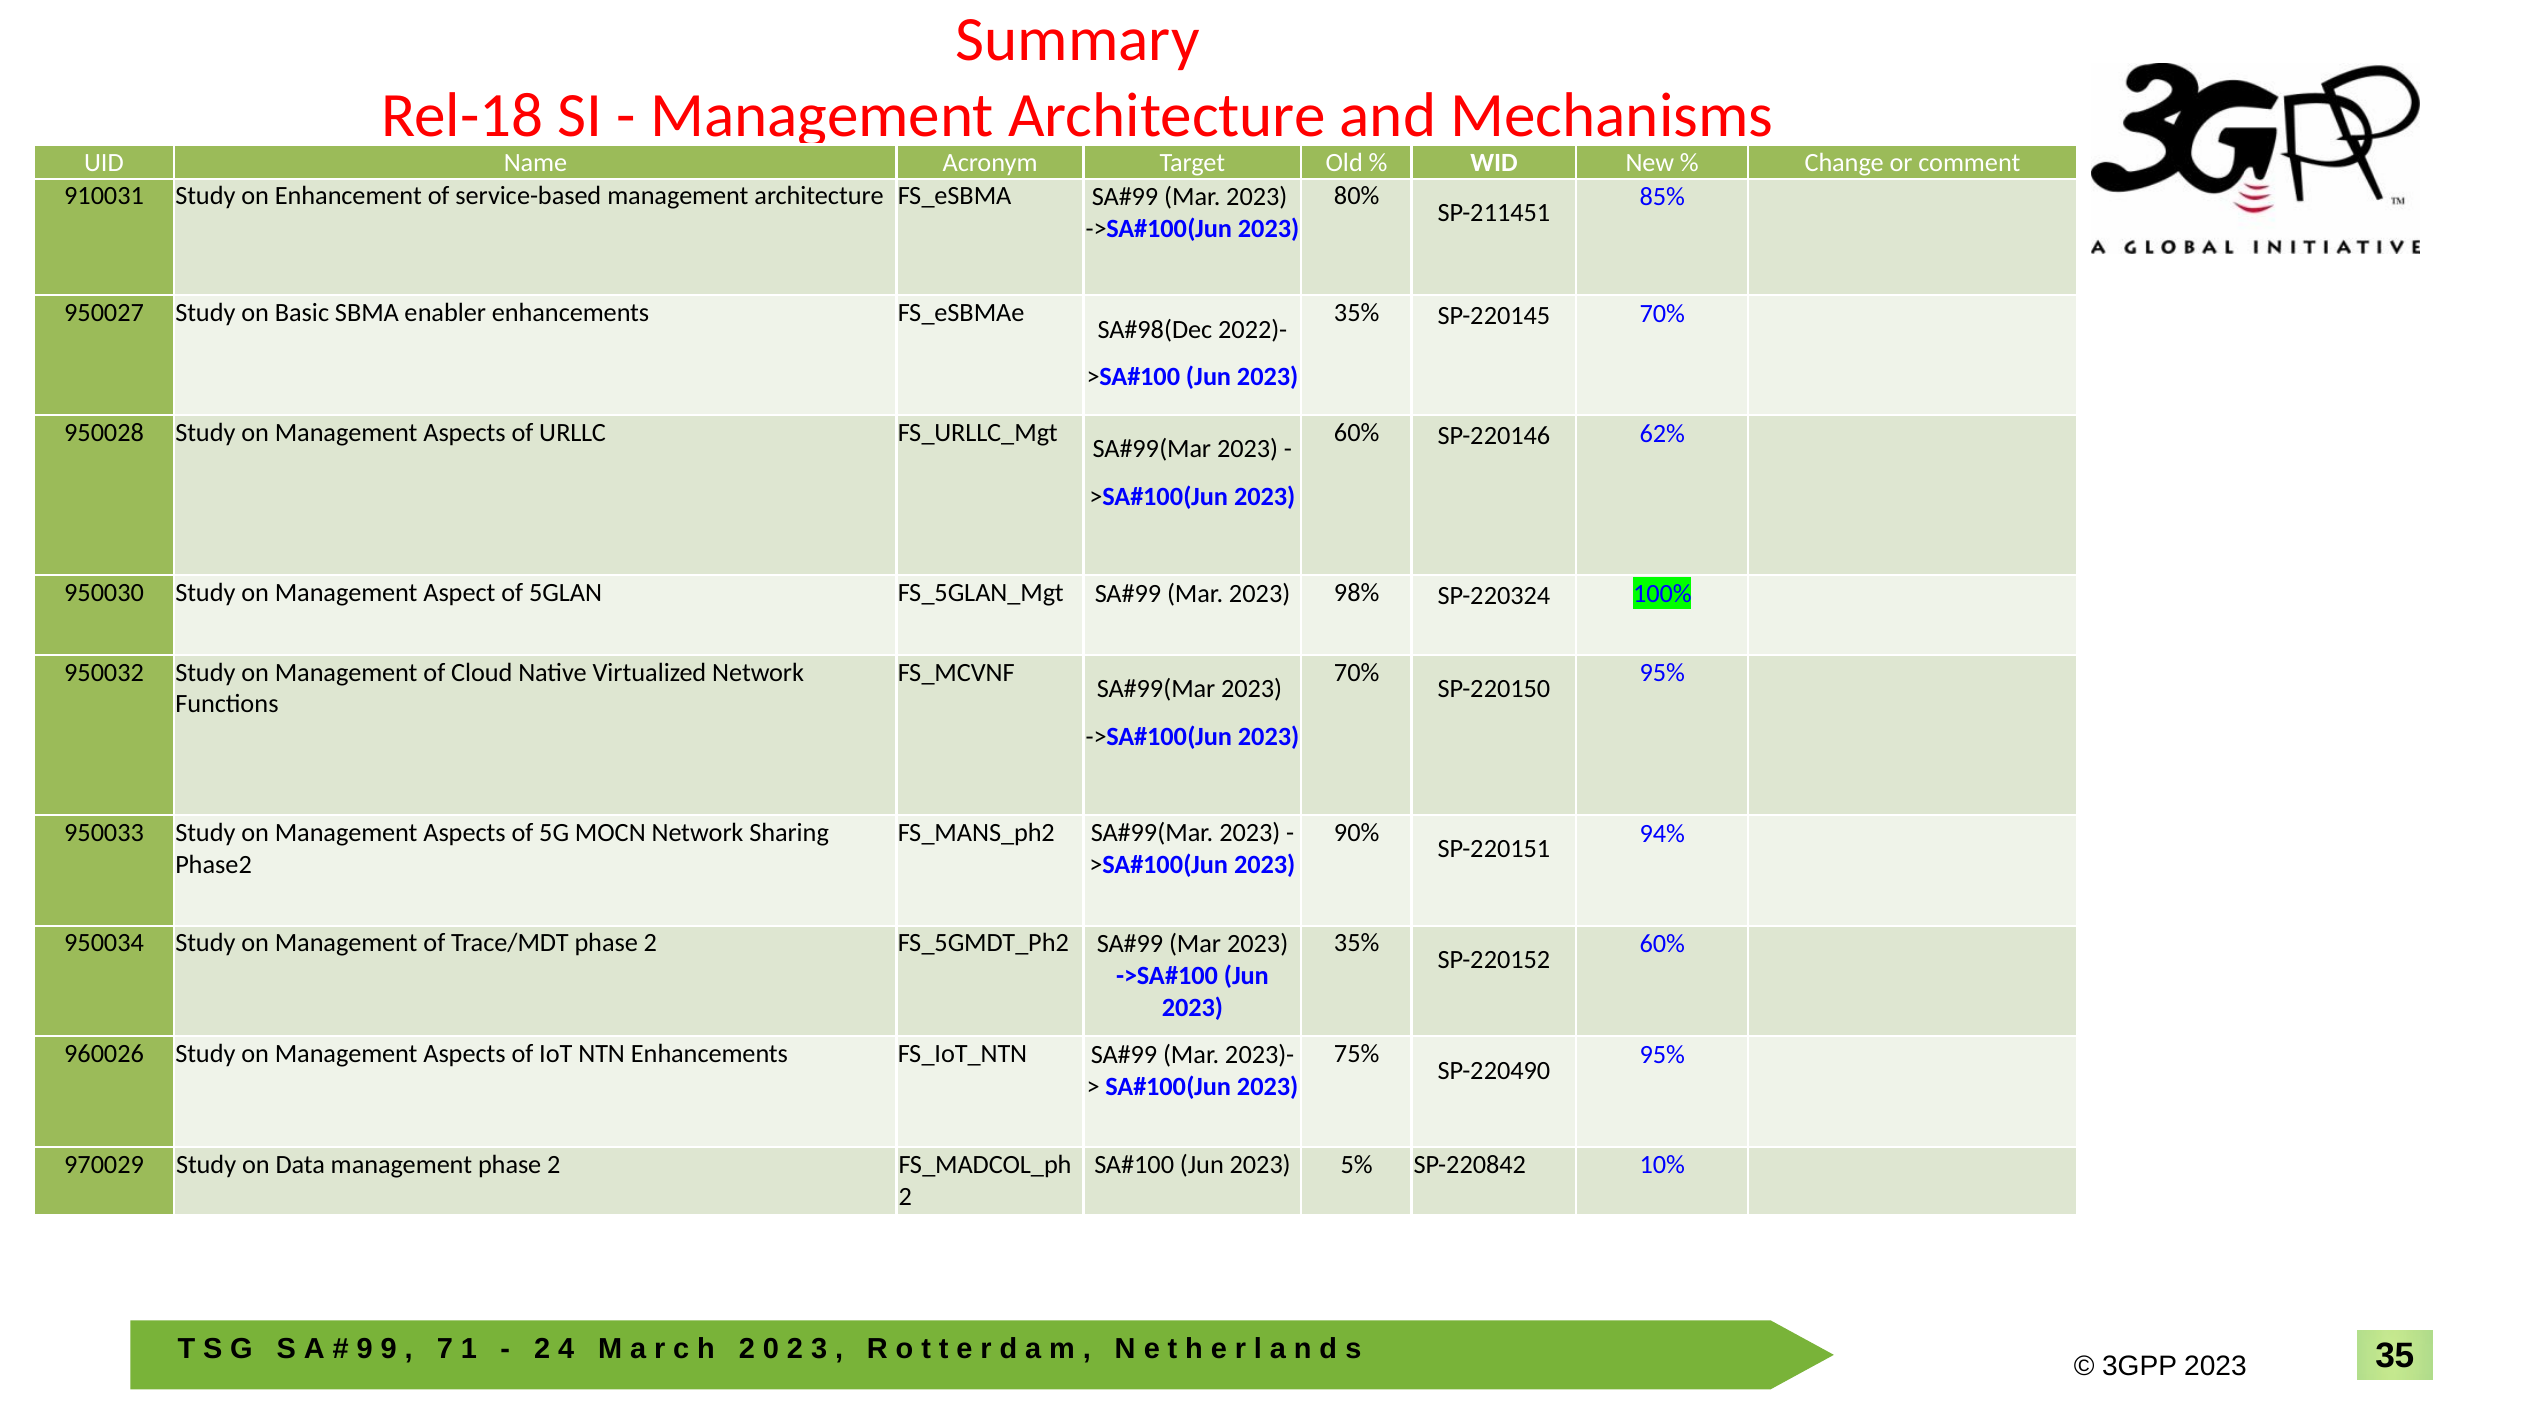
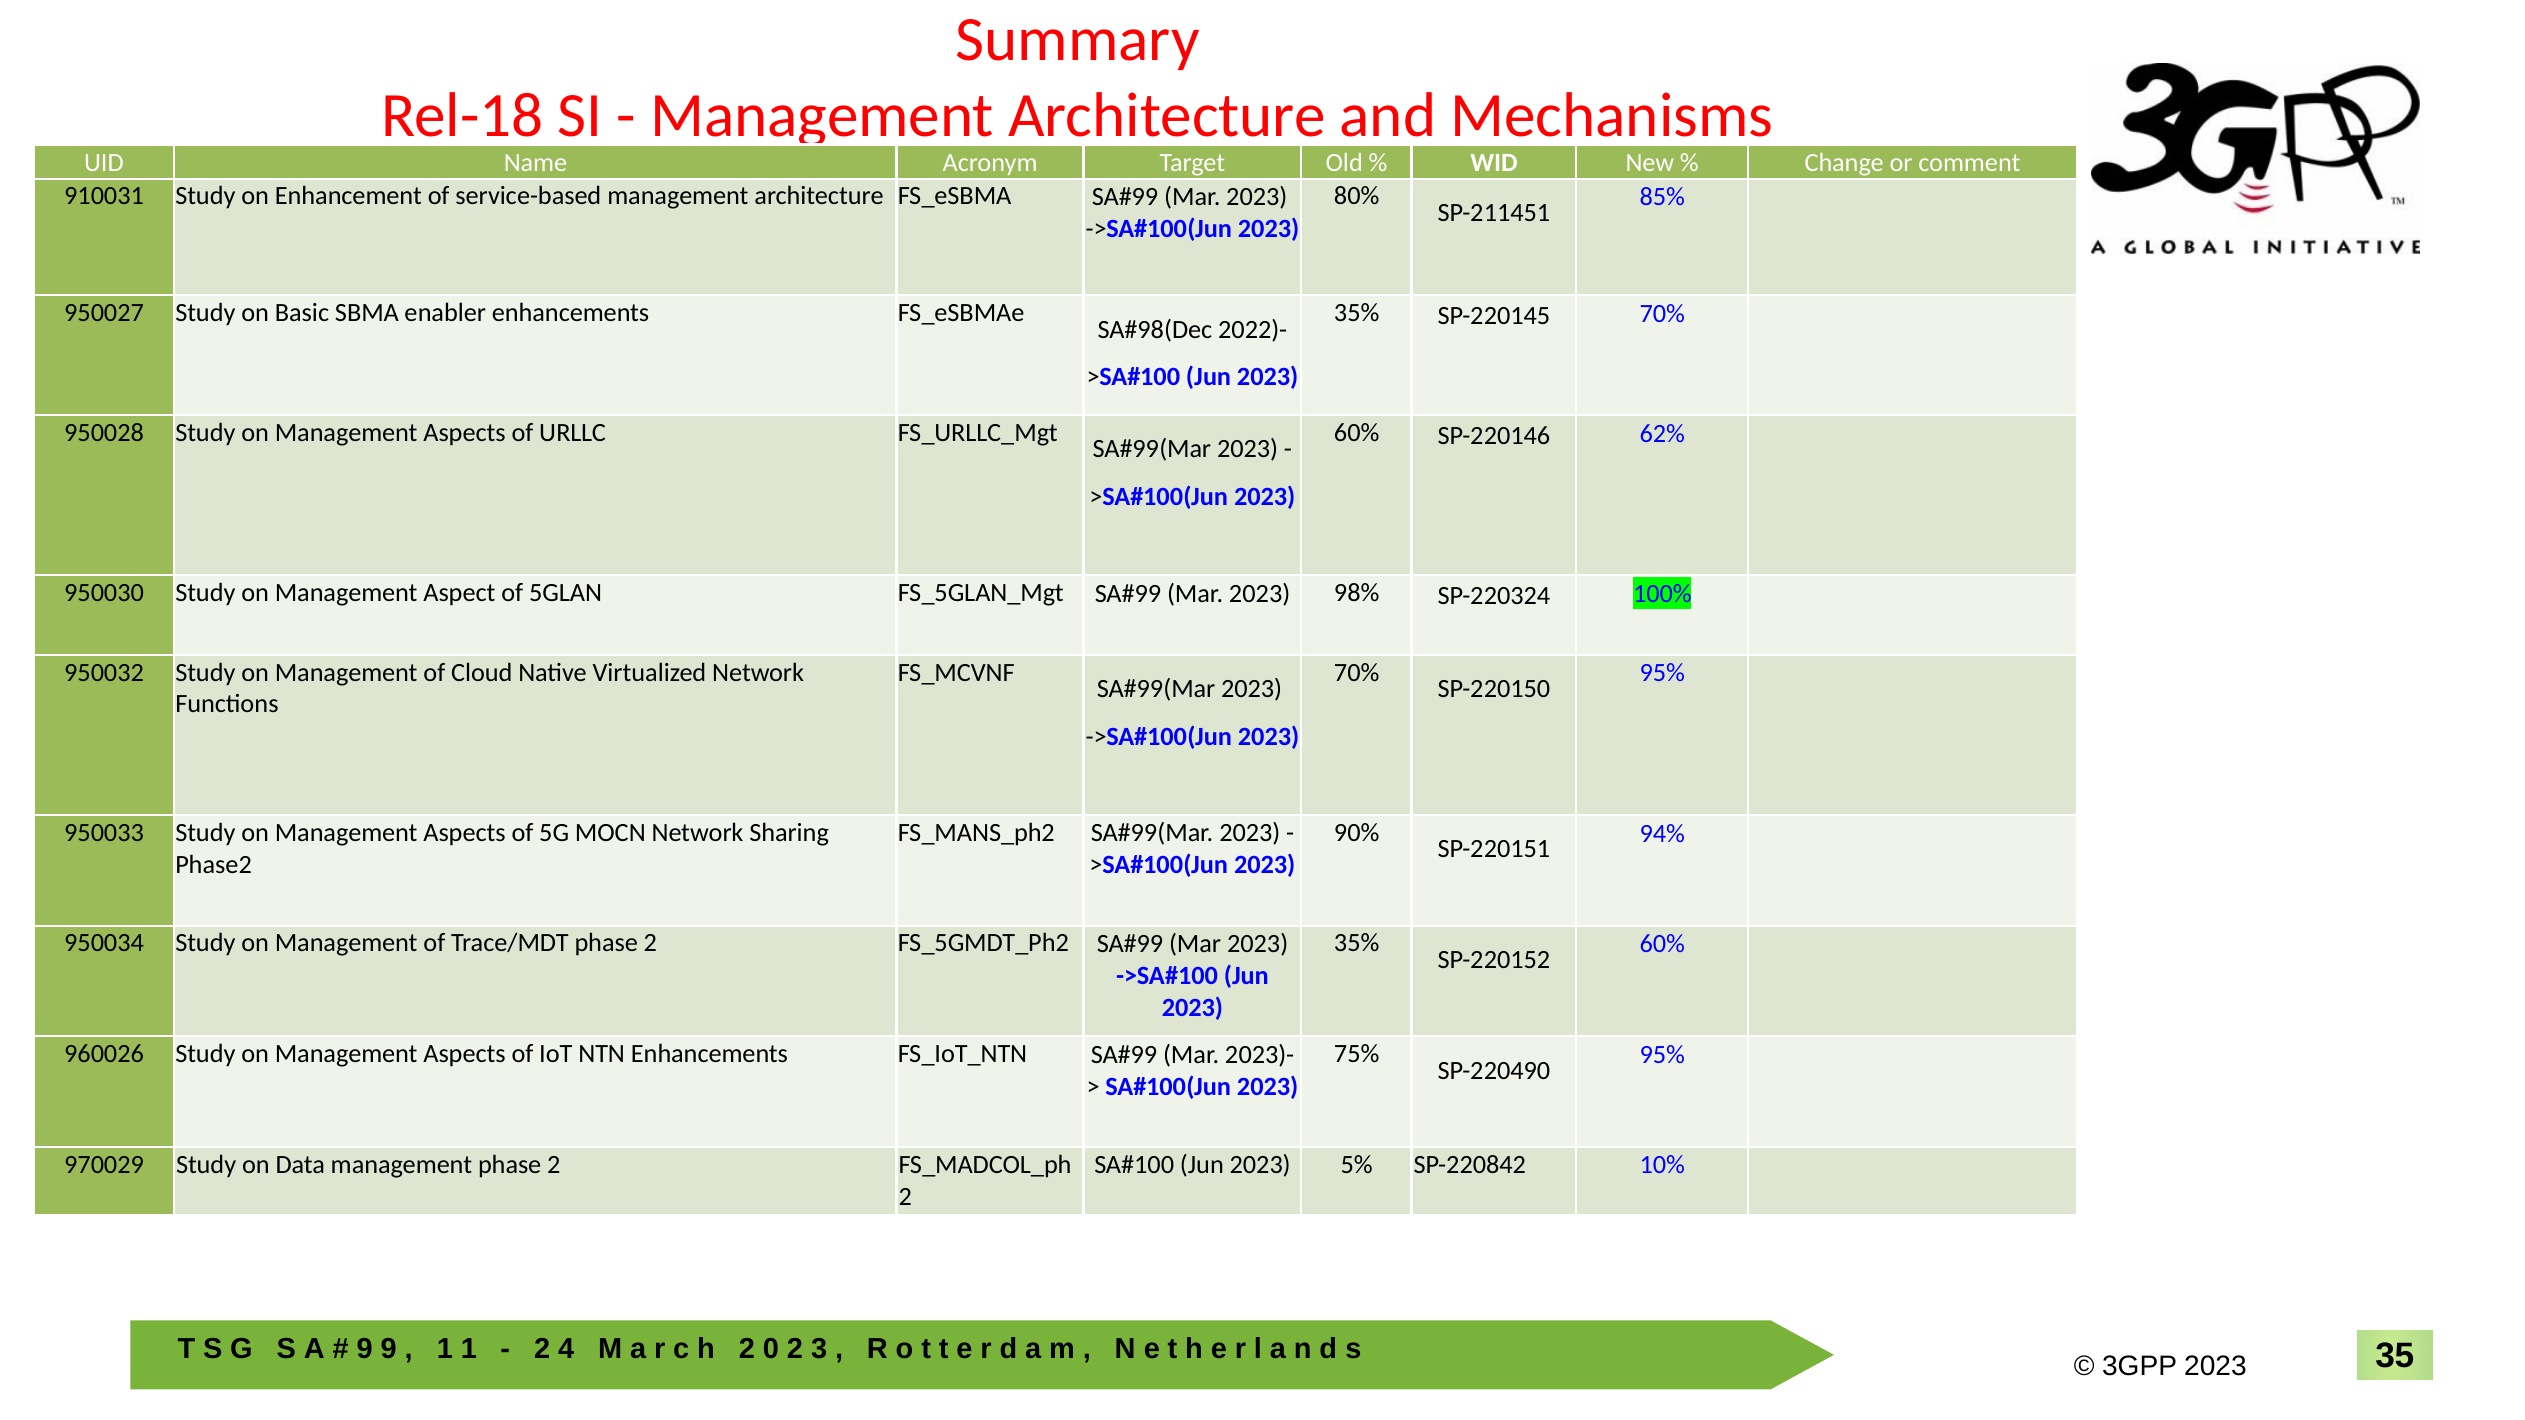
7 at (445, 1349): 7 -> 1
